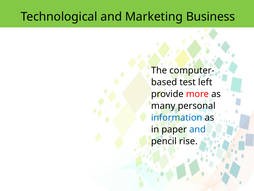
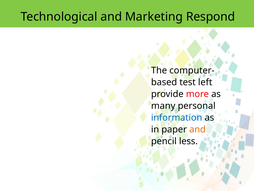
Business: Business -> Respond
and at (197, 129) colour: blue -> orange
rise: rise -> less
